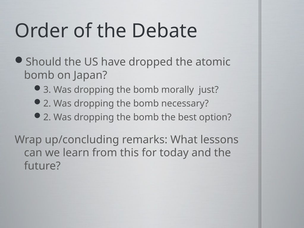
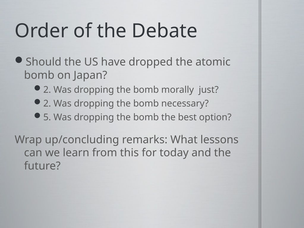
3 at (47, 90): 3 -> 2
2 at (47, 117): 2 -> 5
